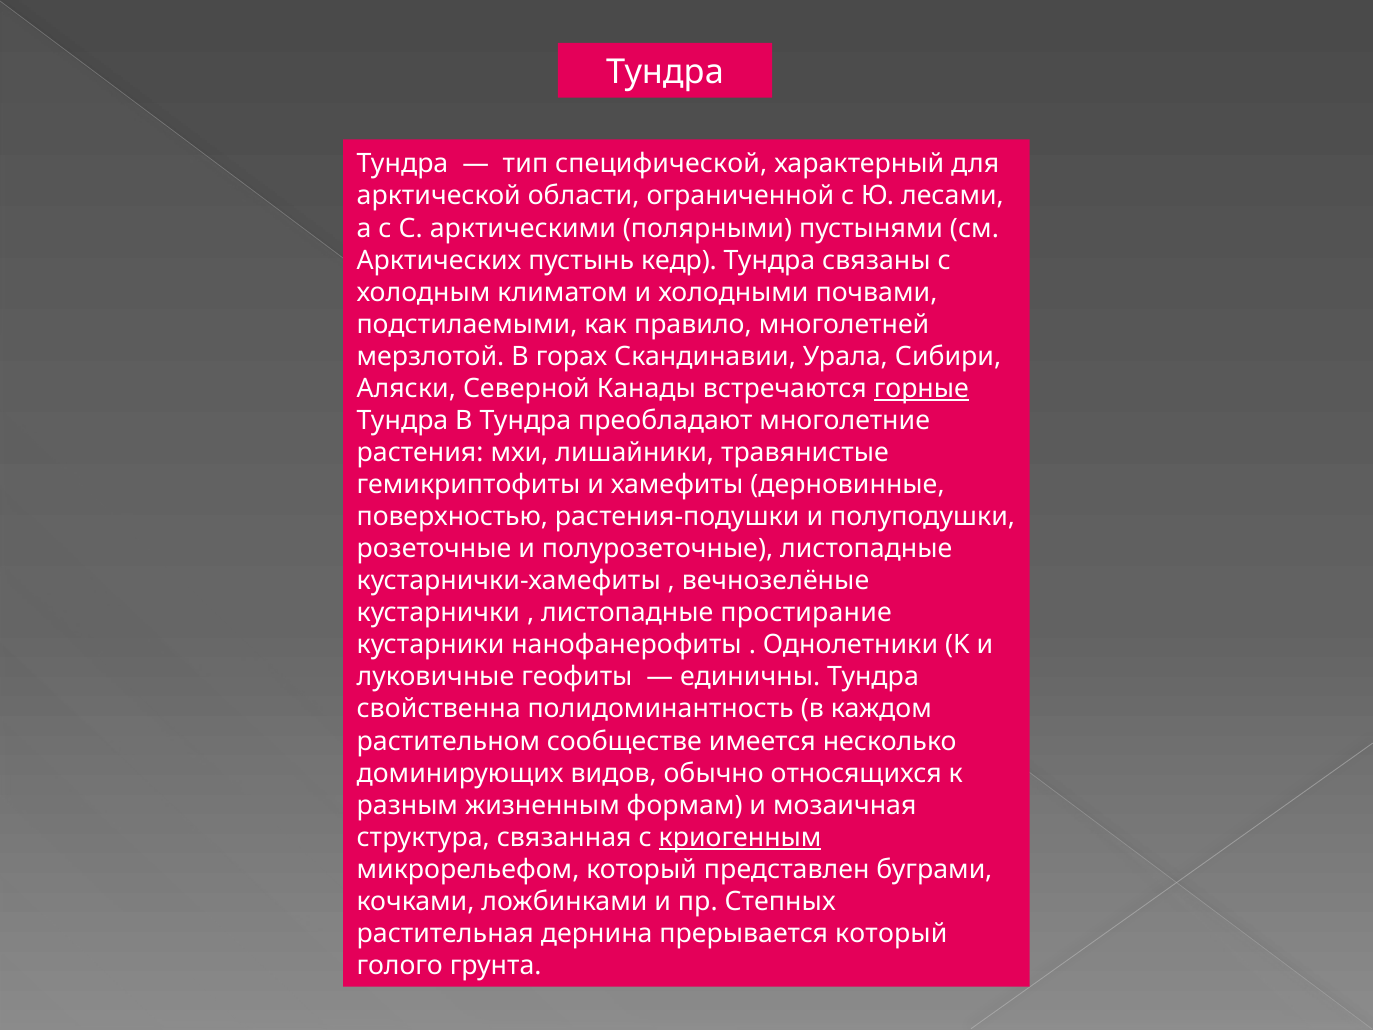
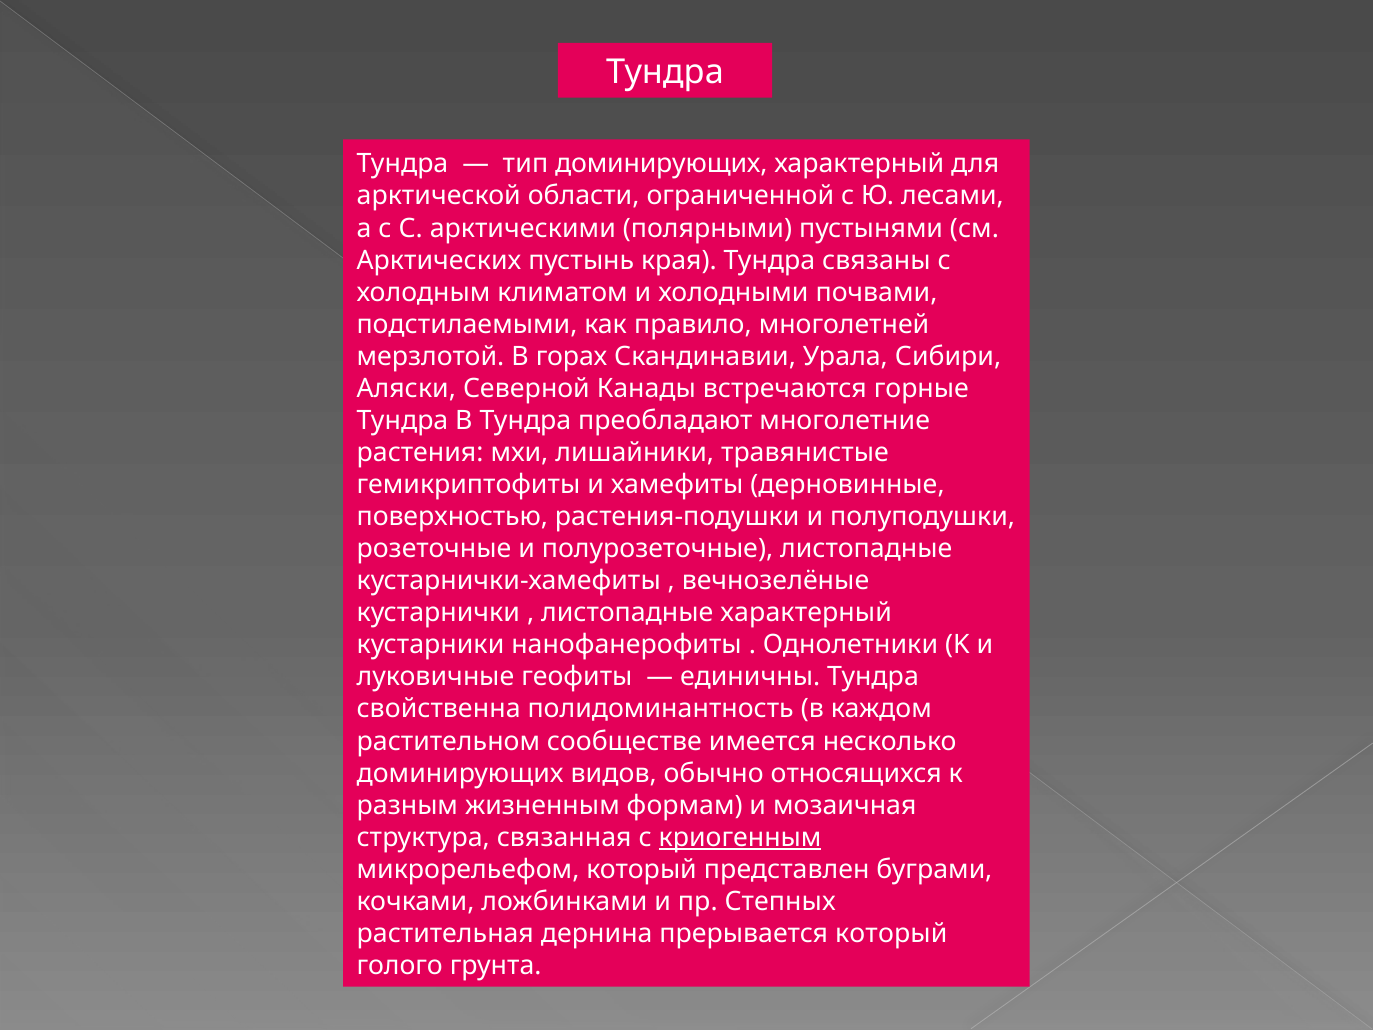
тип специфической: специфической -> доминирующих
кедр: кедр -> края
горные underline: present -> none
листопадные простирание: простирание -> характерный
